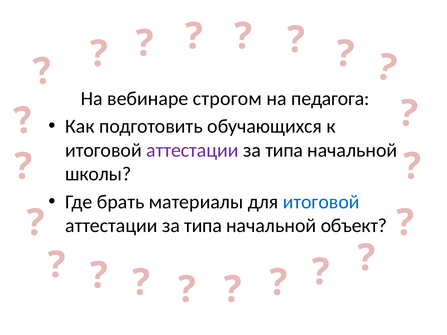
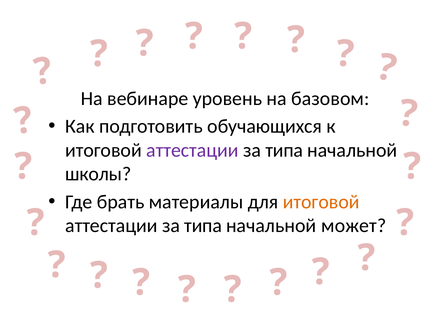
строгом: строгом -> уровень
педагога: педагога -> базовом
итоговой at (321, 202) colour: blue -> orange
объект: объект -> может
